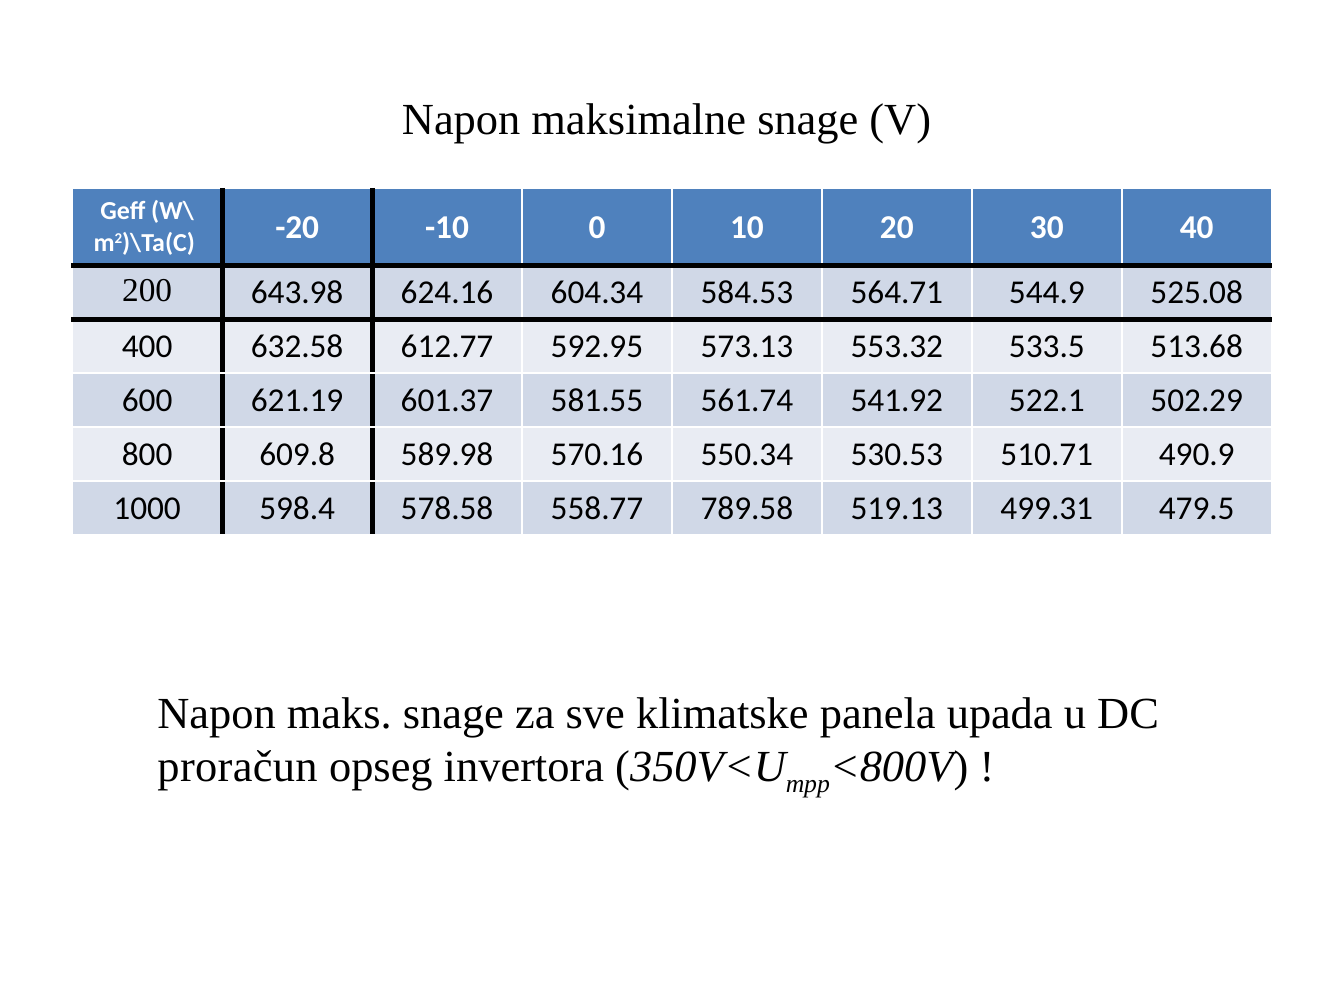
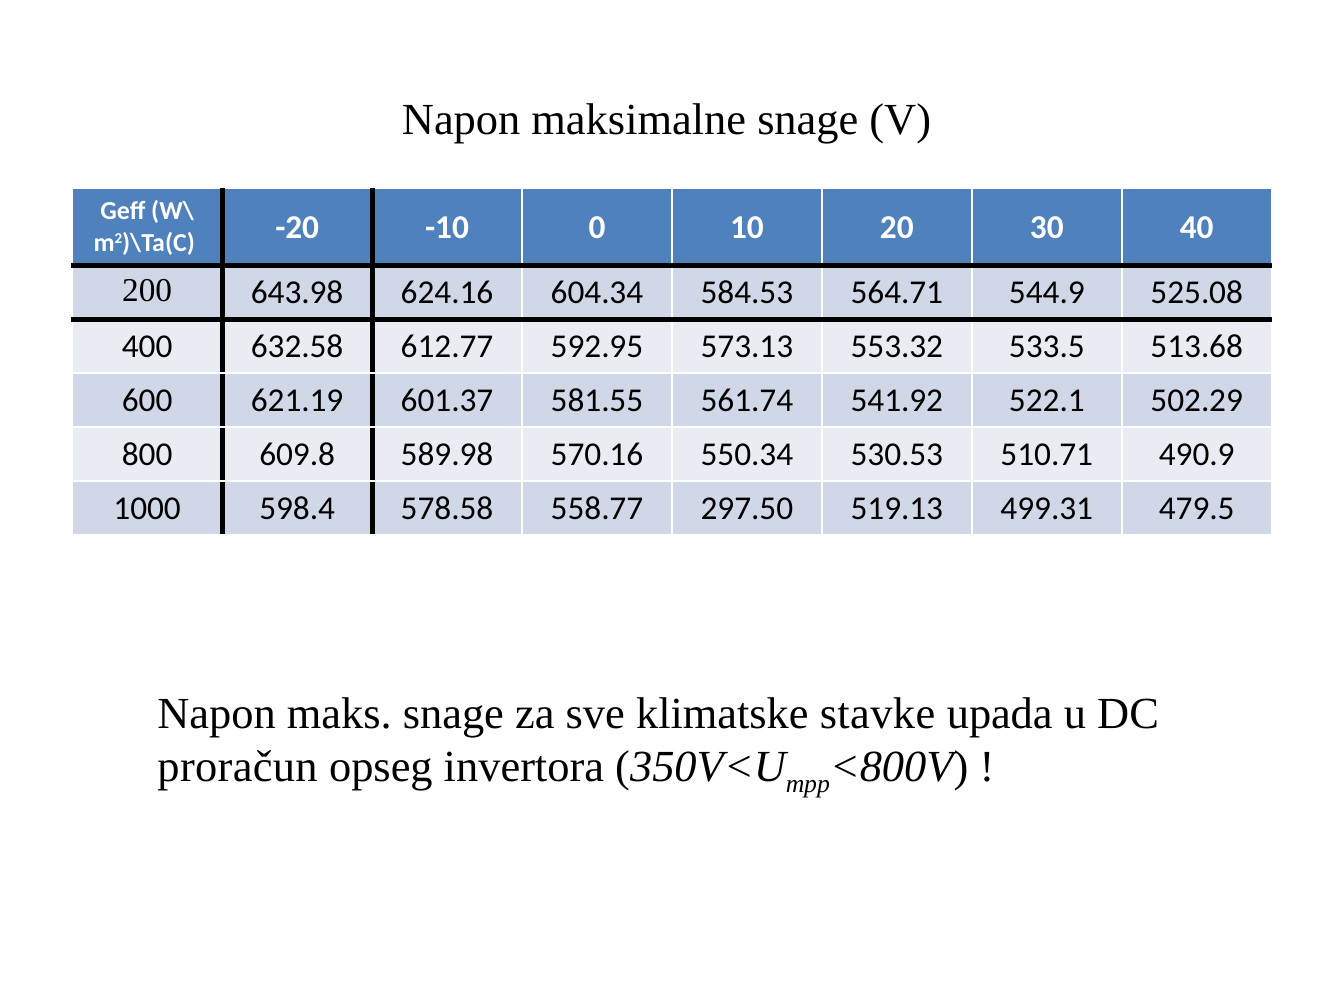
789.58: 789.58 -> 297.50
panela: panela -> stavke
